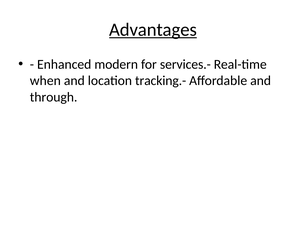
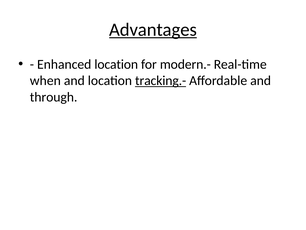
Enhanced modern: modern -> location
services.-: services.- -> modern.-
tracking.- underline: none -> present
